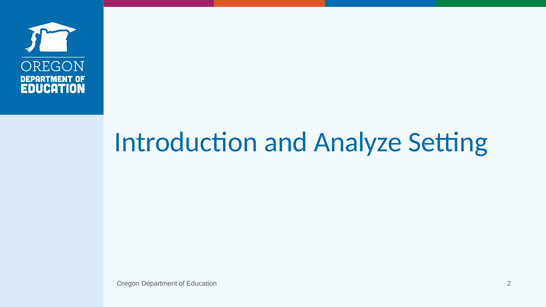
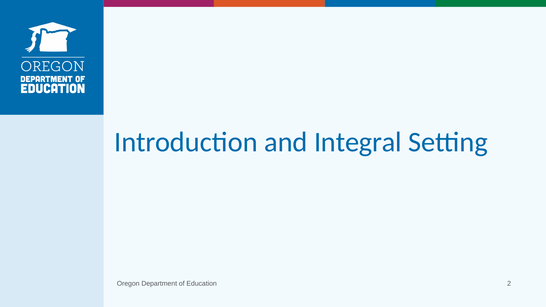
Analyze: Analyze -> Integral
